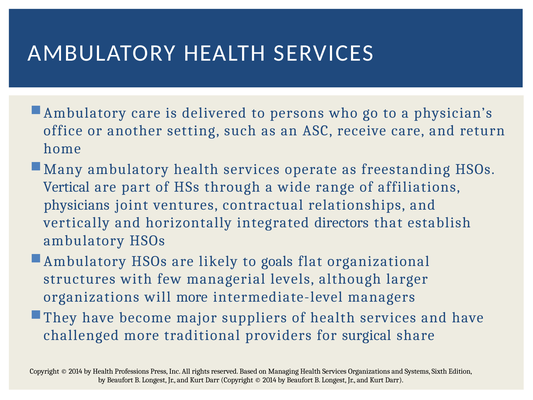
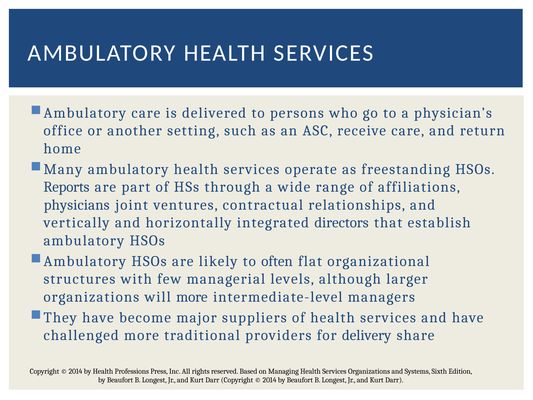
Vertical: Vertical -> Reports
goals: goals -> often
surgical: surgical -> delivery
